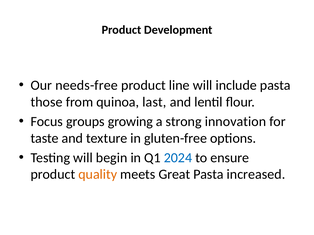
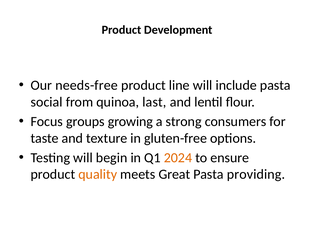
those: those -> social
innovation: innovation -> consumers
2024 colour: blue -> orange
increased: increased -> providing
